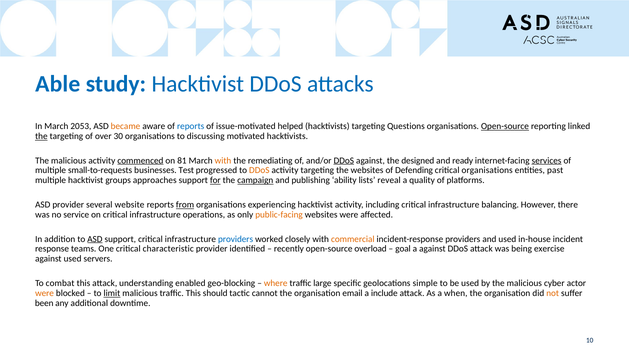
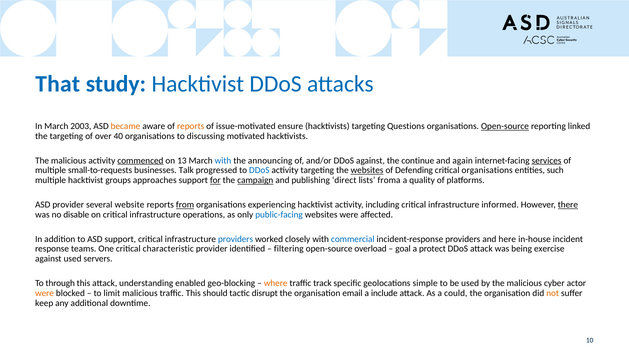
Able: Able -> That
2053: 2053 -> 2003
reports at (191, 126) colour: blue -> orange
helped: helped -> ensure
the at (41, 136) underline: present -> none
30: 30 -> 40
81: 81 -> 13
with at (223, 160) colour: orange -> blue
remediating: remediating -> announcing
DDoS at (344, 160) underline: present -> none
designed: designed -> continue
ready: ready -> again
Test: Test -> Talk
DDoS at (259, 170) colour: orange -> blue
websites at (367, 170) underline: none -> present
past: past -> such
ability: ability -> direct
reveal: reveal -> froma
balancing: balancing -> informed
there underline: none -> present
service: service -> disable
public-facing colour: orange -> blue
ASD at (95, 239) underline: present -> none
commercial colour: orange -> blue
and used: used -> here
recently: recently -> filtering
a against: against -> protect
combat: combat -> through
large: large -> track
limit underline: present -> none
cannot: cannot -> disrupt
when: when -> could
been: been -> keep
